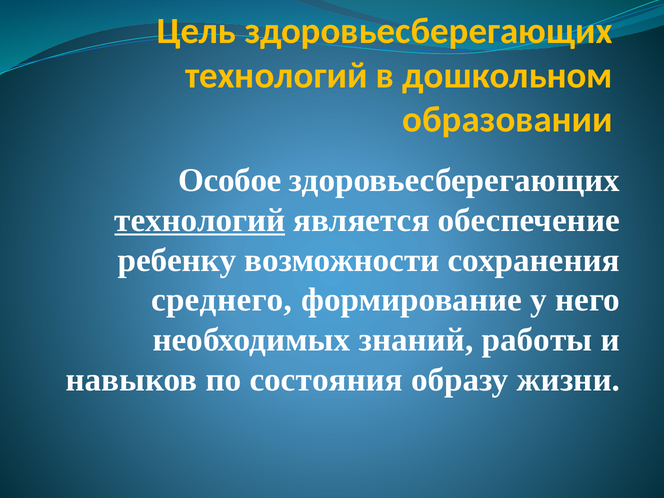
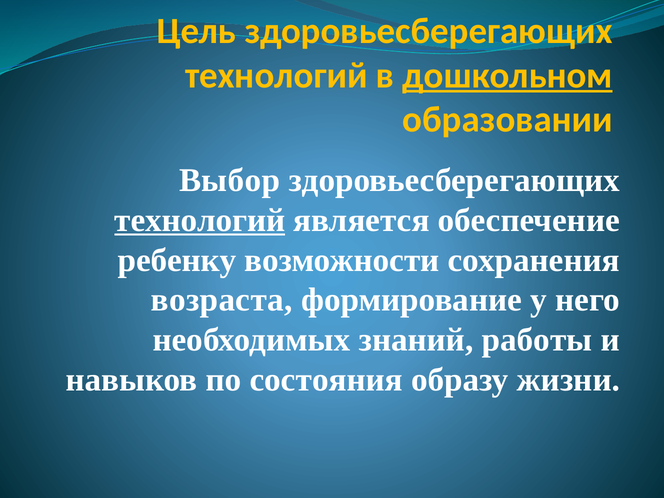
дошкольном underline: none -> present
Особое: Особое -> Выбор
среднего: среднего -> возраста
